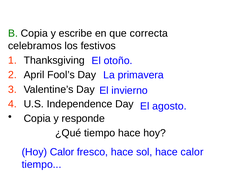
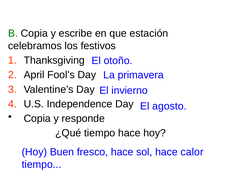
correcta: correcta -> estación
Hoy Calor: Calor -> Buen
